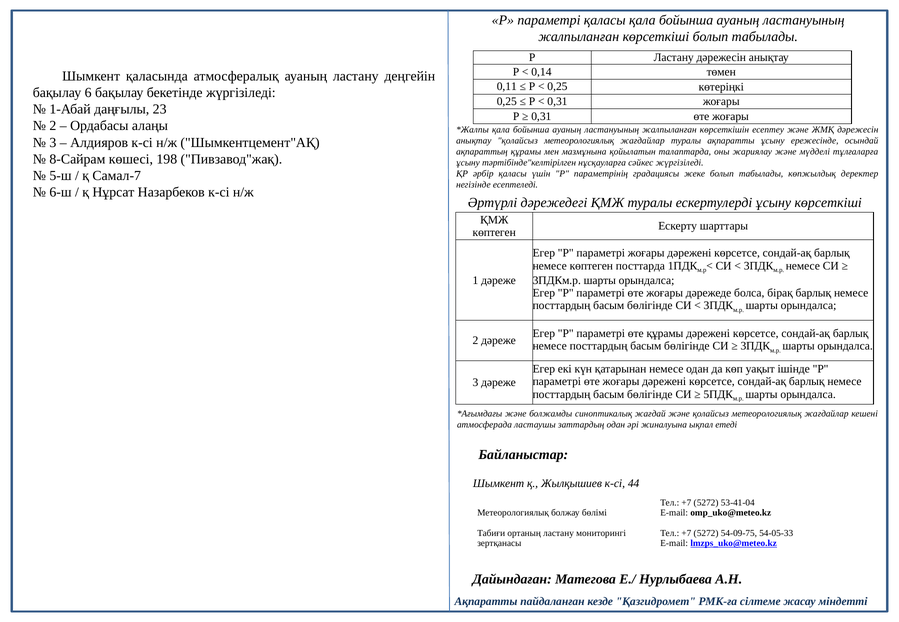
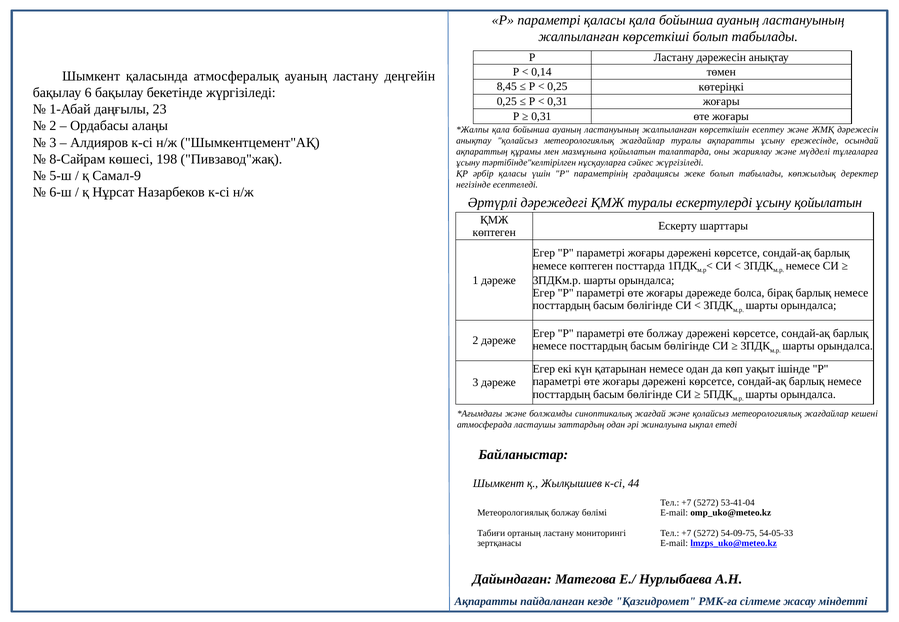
0,11: 0,11 -> 8,45
Самал-7: Самал-7 -> Самал-9
ұсыну көрсеткіші: көрсеткіші -> қойылатын
өте құрамы: құрамы -> болжау
